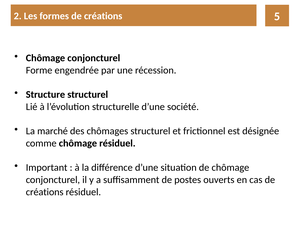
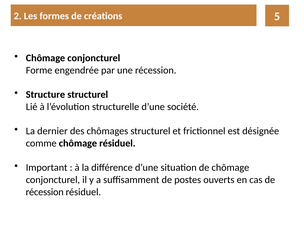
marché: marché -> dernier
créations at (45, 192): créations -> récession
